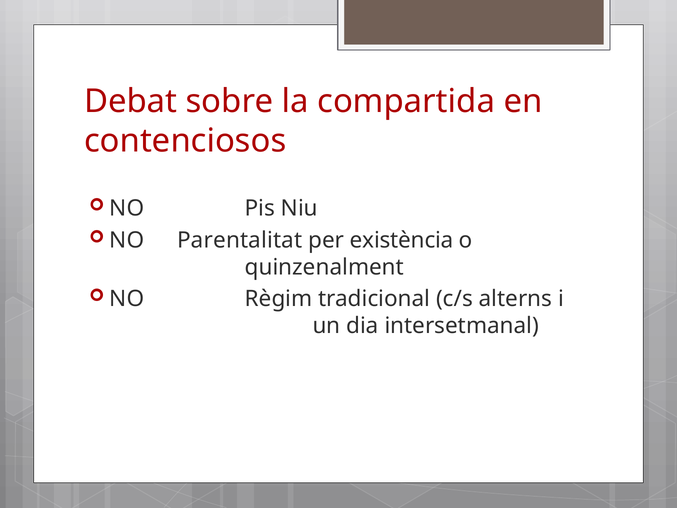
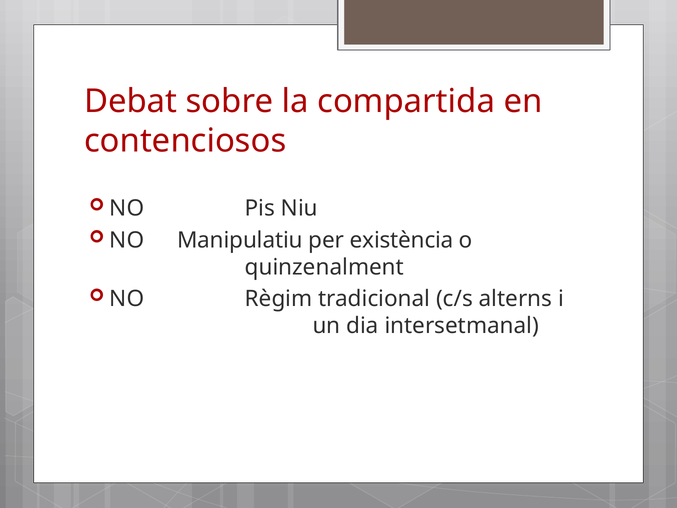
Parentalitat: Parentalitat -> Manipulatiu
